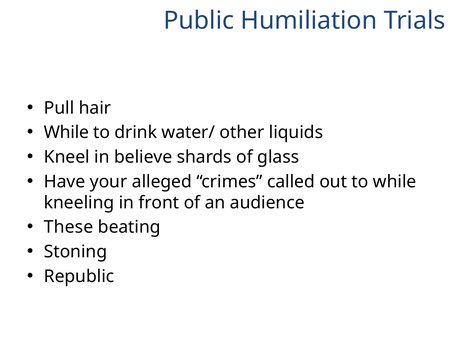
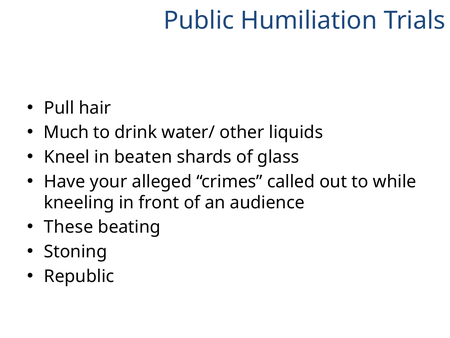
While at (66, 132): While -> Much
believe: believe -> beaten
